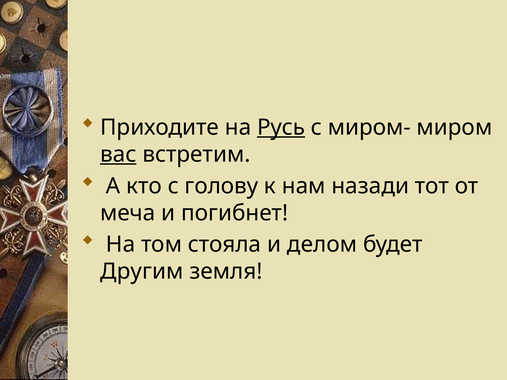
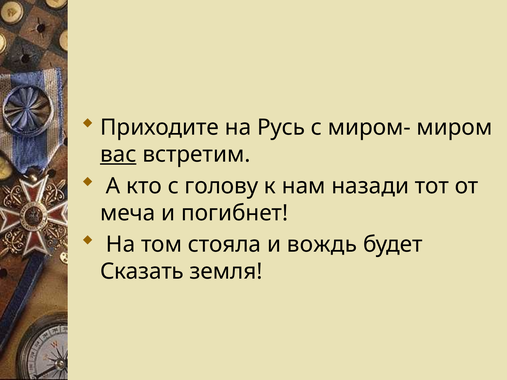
Русь underline: present -> none
делом: делом -> вождь
Другим: Другим -> Сказать
